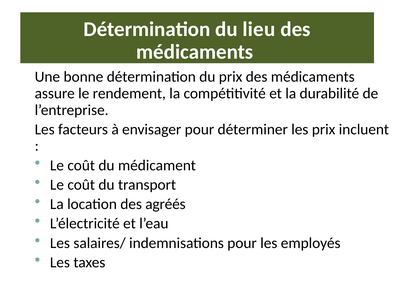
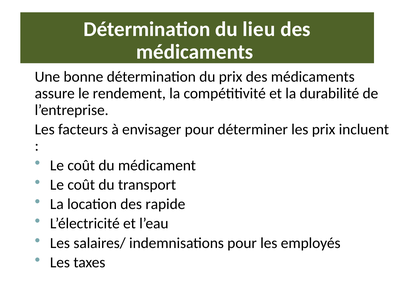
agréés: agréés -> rapide
